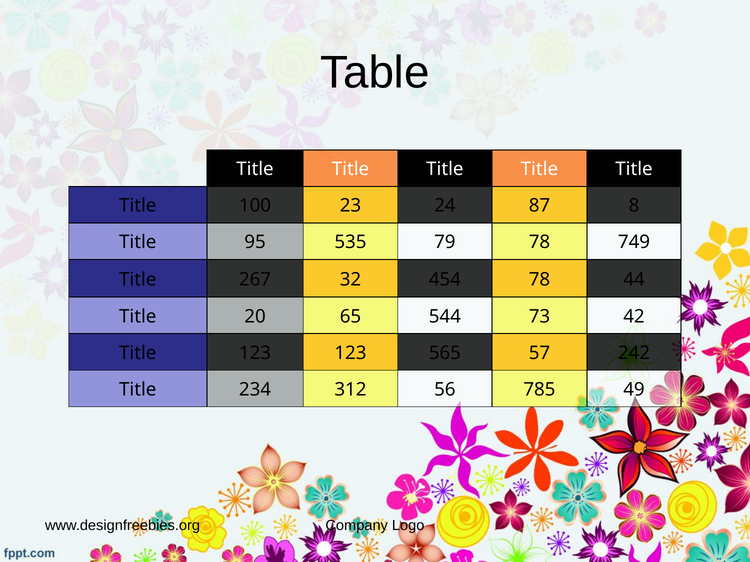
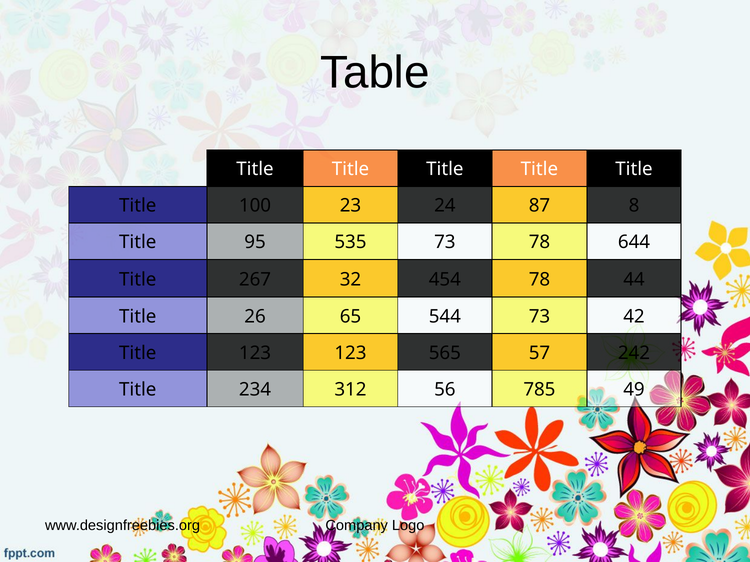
535 79: 79 -> 73
749: 749 -> 644
20: 20 -> 26
